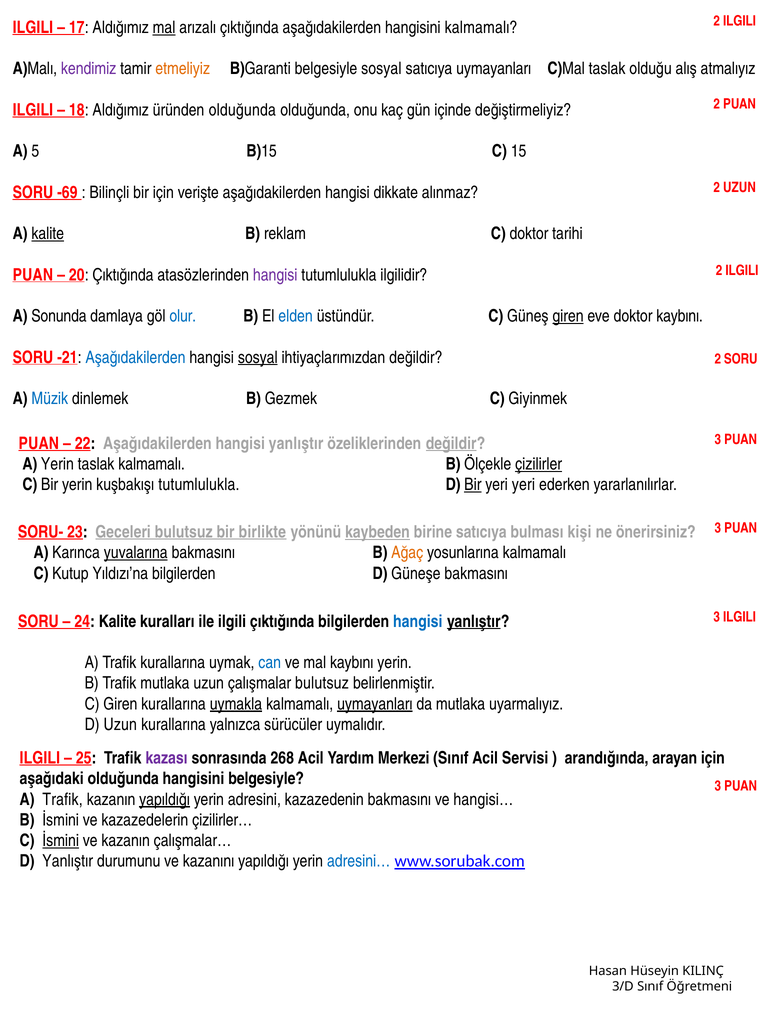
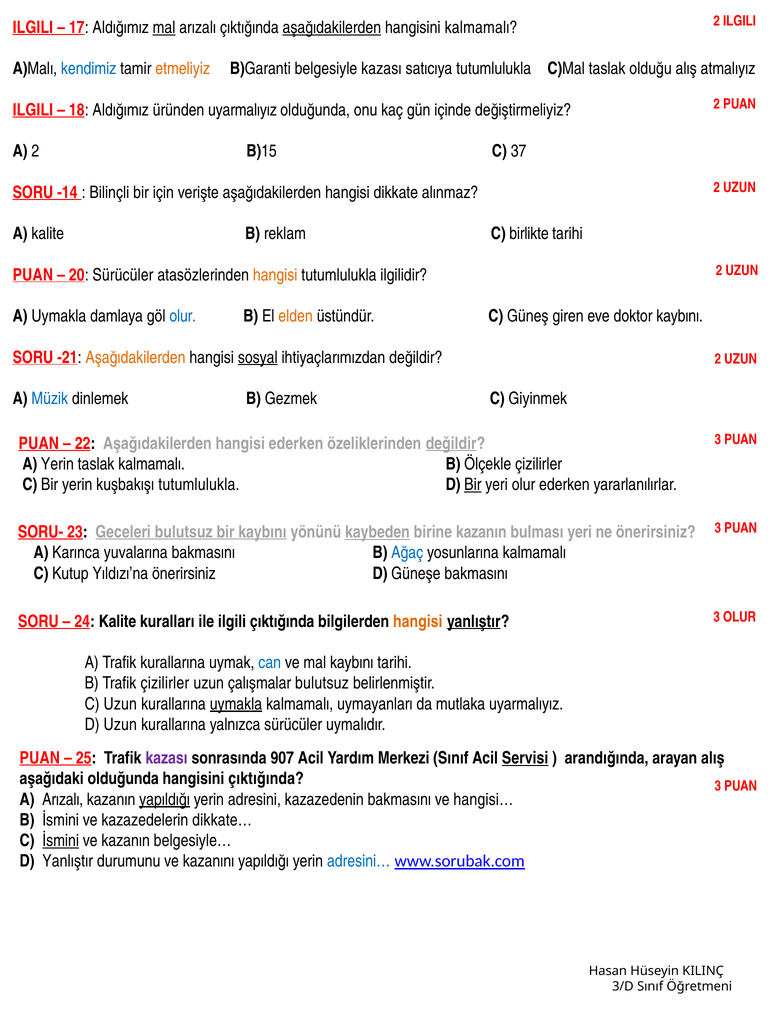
aşağıdakilerden at (332, 27) underline: none -> present
kendimiz colour: purple -> blue
belgesiyle sosyal: sosyal -> kazası
satıcıya uymayanları: uymayanları -> tutumlulukla
üründen olduğunda: olduğunda -> uyarmalıyız
A 5: 5 -> 2
15: 15 -> 37
-69: -69 -> -14
kalite at (48, 234) underline: present -> none
C doktor: doktor -> birlikte
ILGILI at (742, 271): ILGILI -> UZUN
20 Çıktığında: Çıktığında -> Sürücüler
hangisi at (275, 275) colour: purple -> orange
A Sonunda: Sonunda -> Uymakla
elden colour: blue -> orange
giren at (568, 316) underline: present -> none
Aşağıdakilerden at (135, 358) colour: blue -> orange
SORU at (741, 359): SORU -> UZUN
Aşağıdakilerden hangisi yanlıştır: yanlıştır -> ederken
çizilirler at (539, 465) underline: present -> none
yeri yeri: yeri -> olur
bir birlikte: birlikte -> kaybını
birine satıcıya: satıcıya -> kazanın
bulması kişi: kişi -> yeri
yuvalarına underline: present -> none
Ağaç colour: orange -> blue
Yıldızı’na bilgilerden: bilgilerden -> önerirsiniz
3 ILGILI: ILGILI -> OLUR
hangisi at (418, 622) colour: blue -> orange
kaybını yerin: yerin -> tarihi
Trafik mutlaka: mutlaka -> çizilirler
C Giren: Giren -> Uzun
uymayanları at (375, 705) underline: present -> none
ILGILI at (40, 759): ILGILI -> PUAN
268: 268 -> 907
Servisi underline: none -> present
arayan için: için -> alış
hangisini belgesiyle: belgesiyle -> çıktığında
Trafik at (63, 800): Trafik -> Arızalı
çizilirler…: çizilirler… -> dikkate…
çalışmalar…: çalışmalar… -> belgesiyle…
